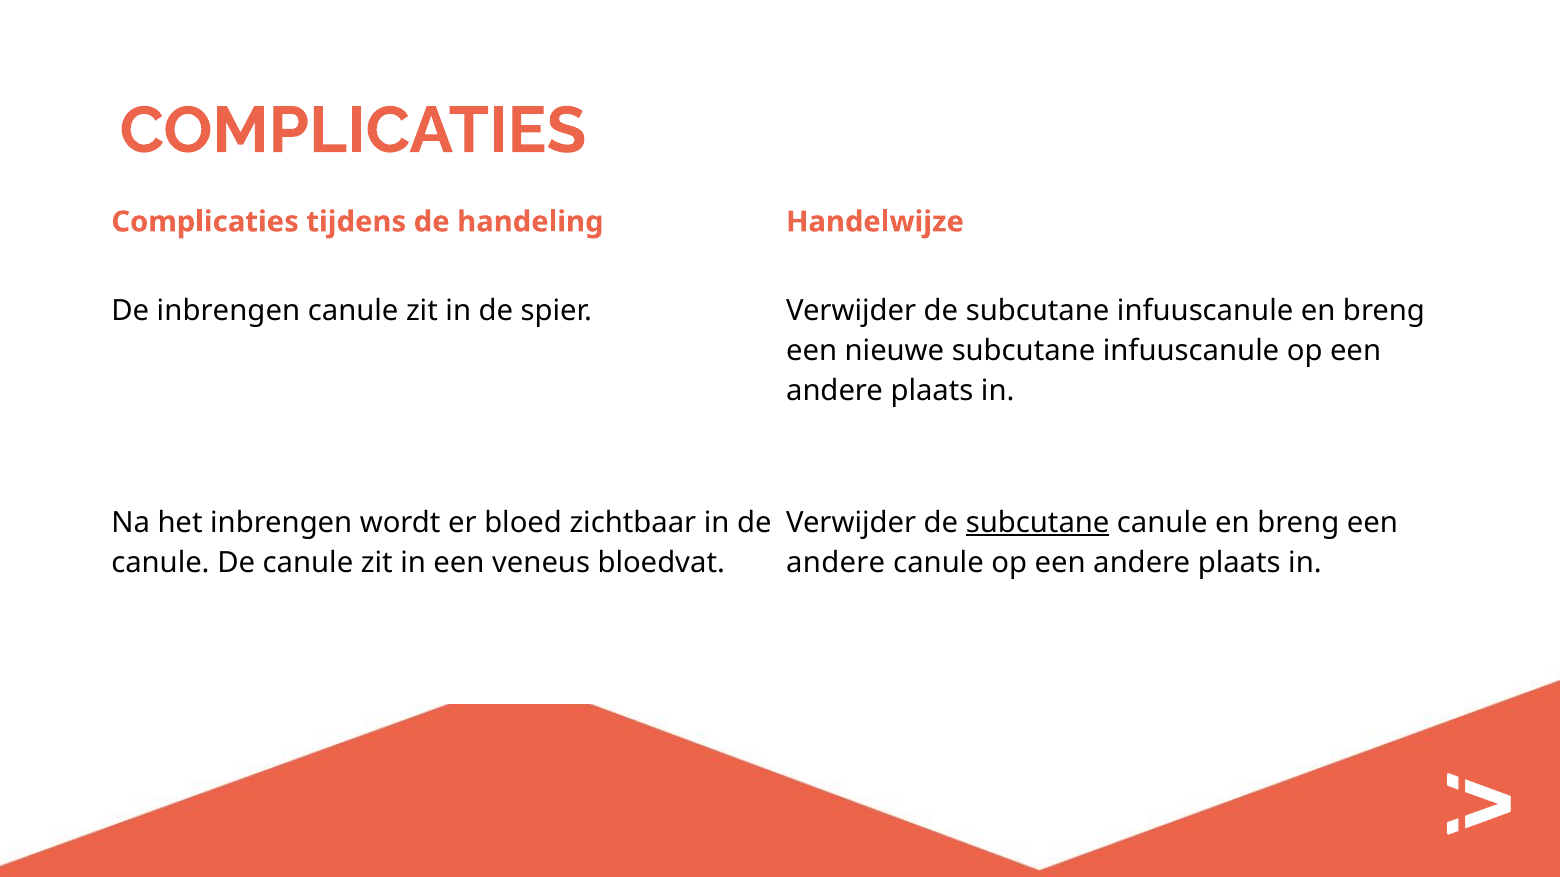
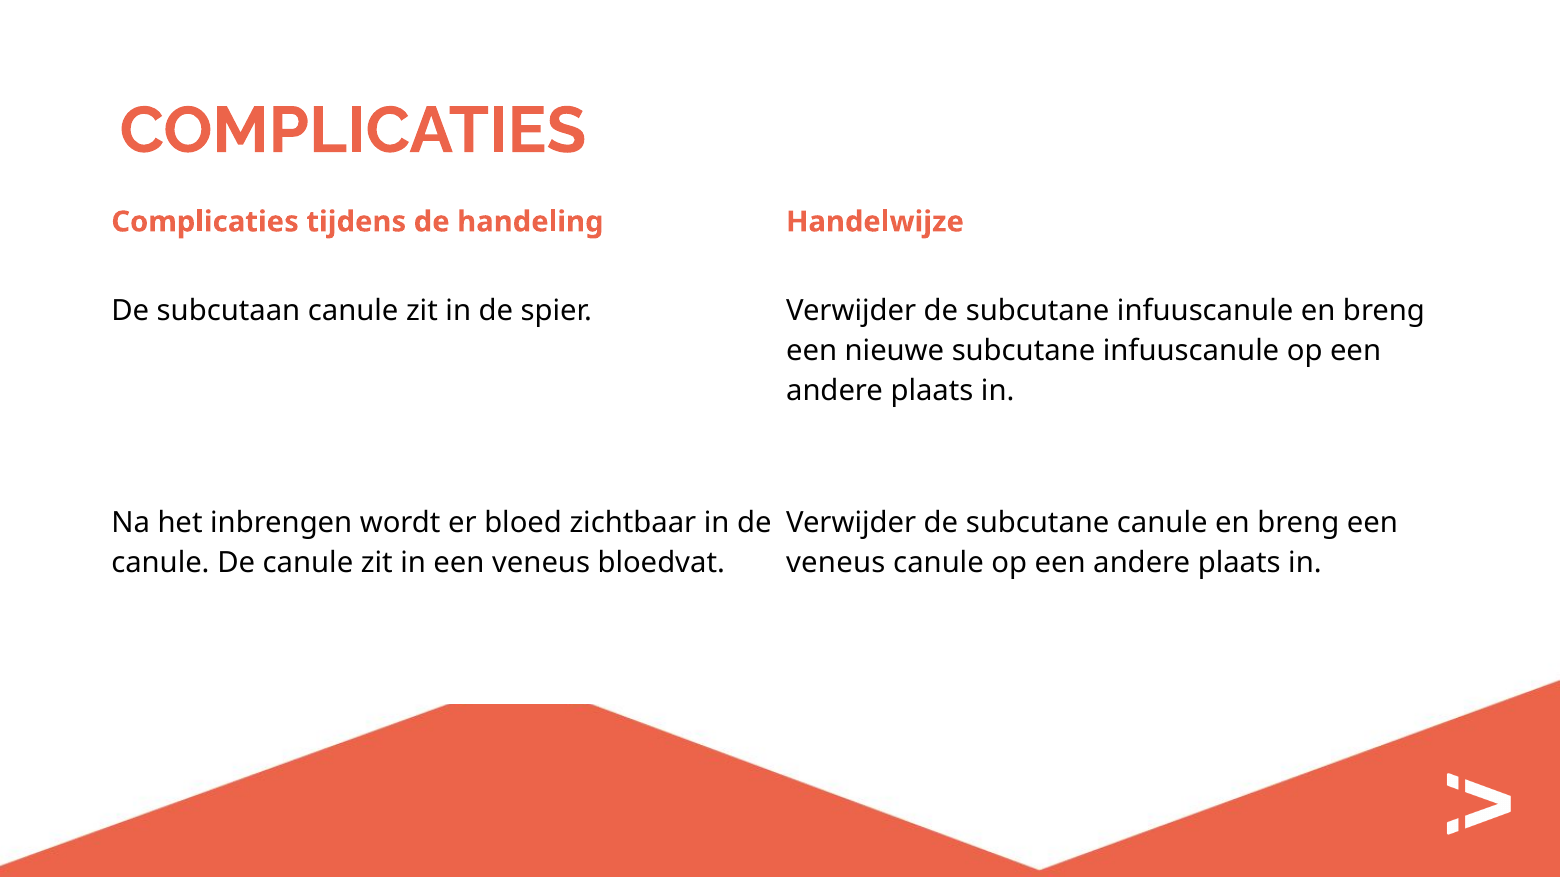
De inbrengen: inbrengen -> subcutaan
subcutane at (1038, 523) underline: present -> none
andere at (836, 563): andere -> veneus
